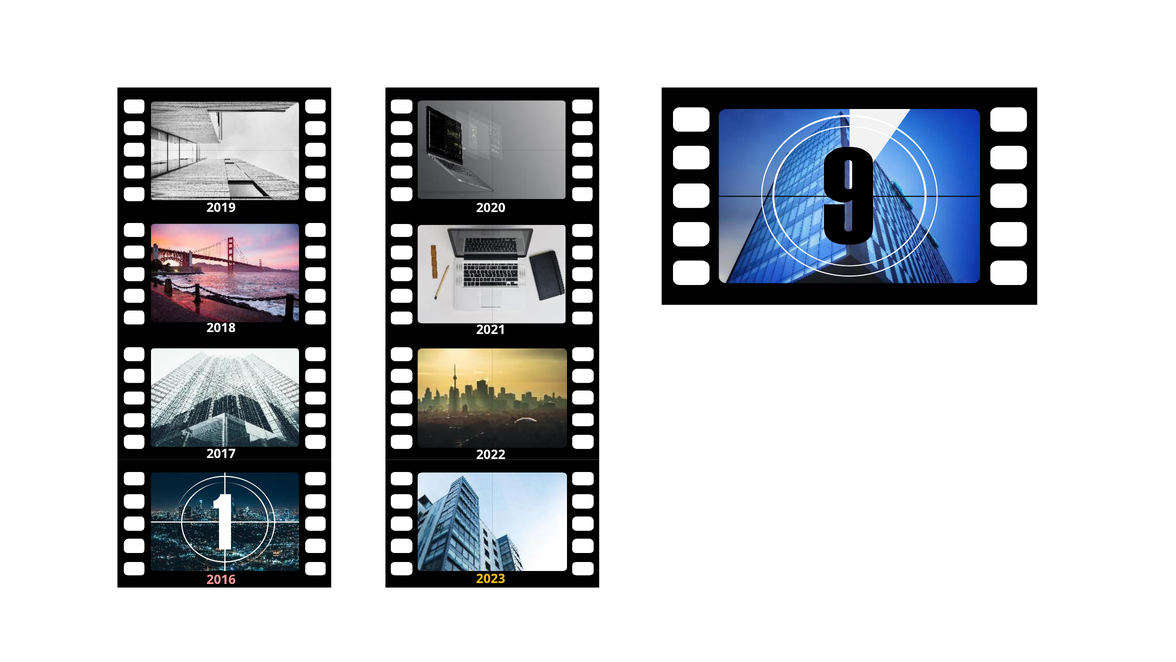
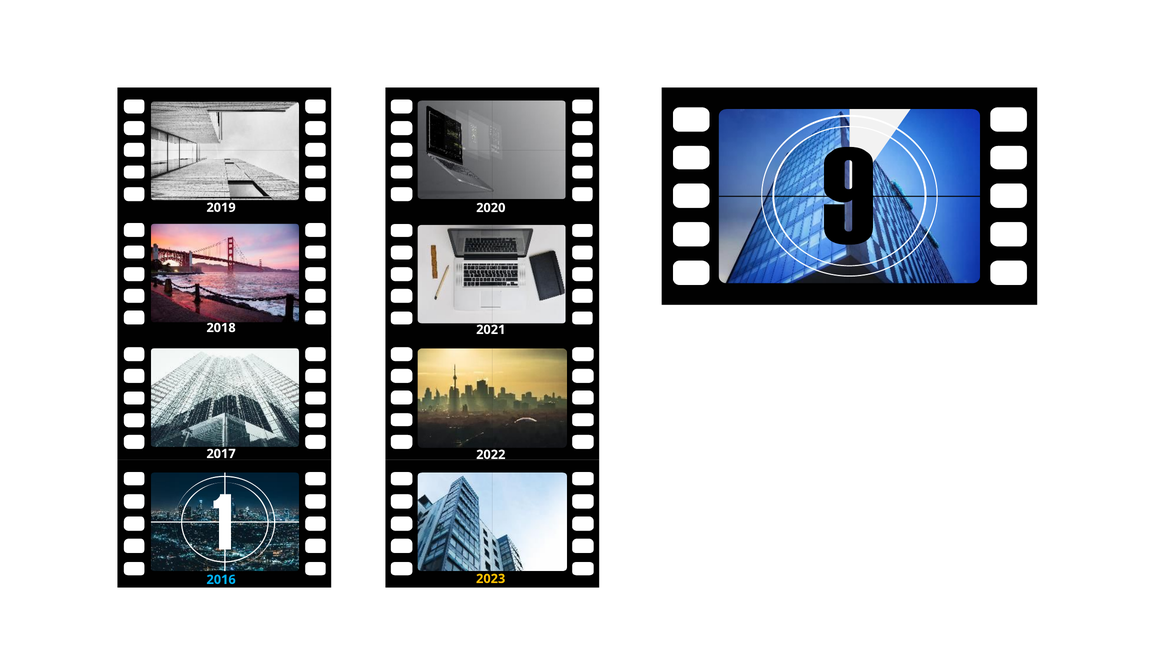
2016 colour: pink -> light blue
